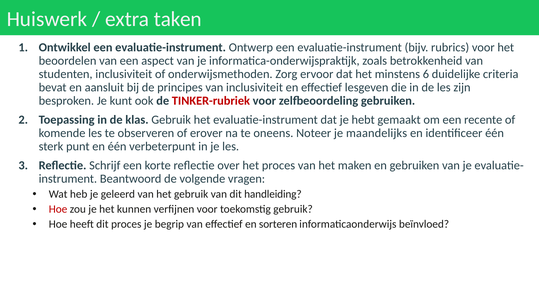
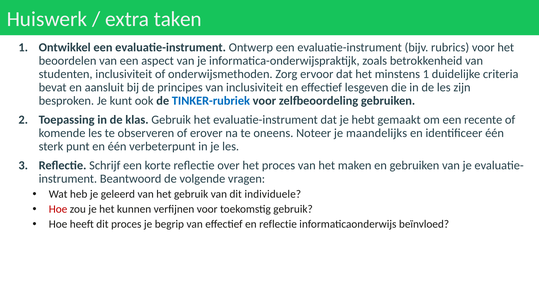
minstens 6: 6 -> 1
TINKER-rubriek colour: red -> blue
handleiding: handleiding -> individuele
en sorteren: sorteren -> reflectie
